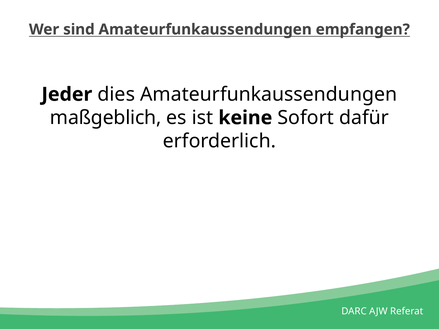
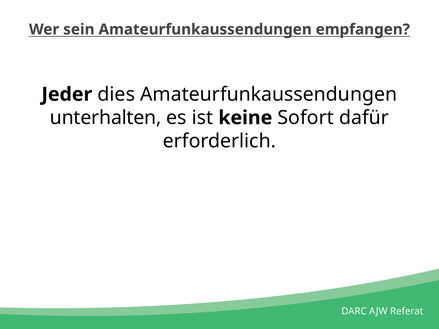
sind: sind -> sein
maßgeblich: maßgeblich -> unterhalten
